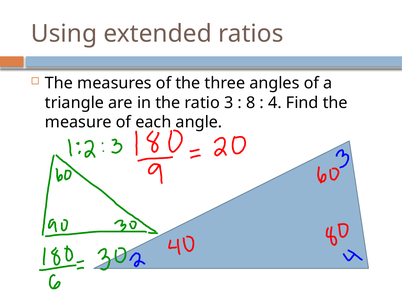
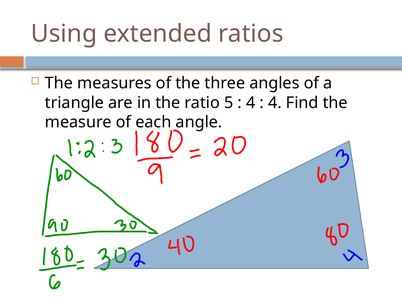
3: 3 -> 5
8 at (251, 103): 8 -> 4
